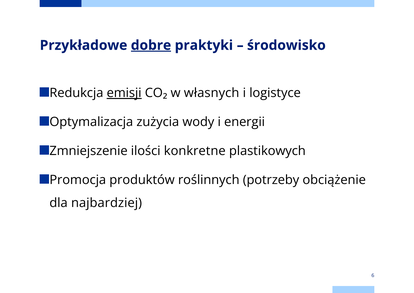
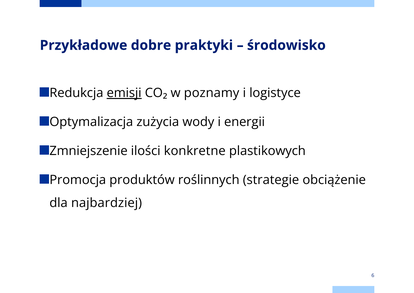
dobre underline: present -> none
własnych: własnych -> poznamy
potrzeby: potrzeby -> strategie
